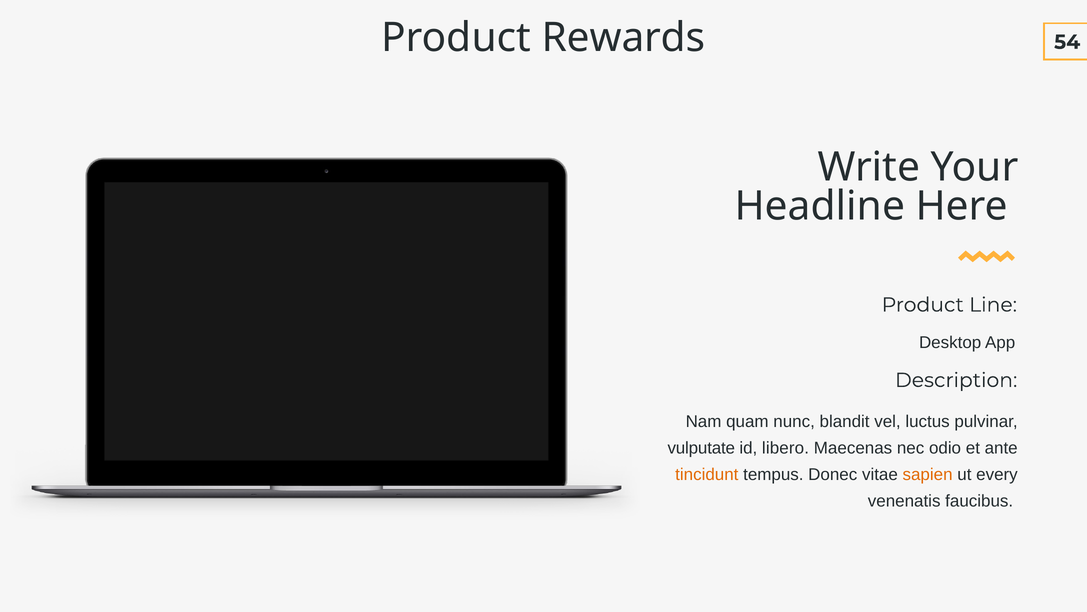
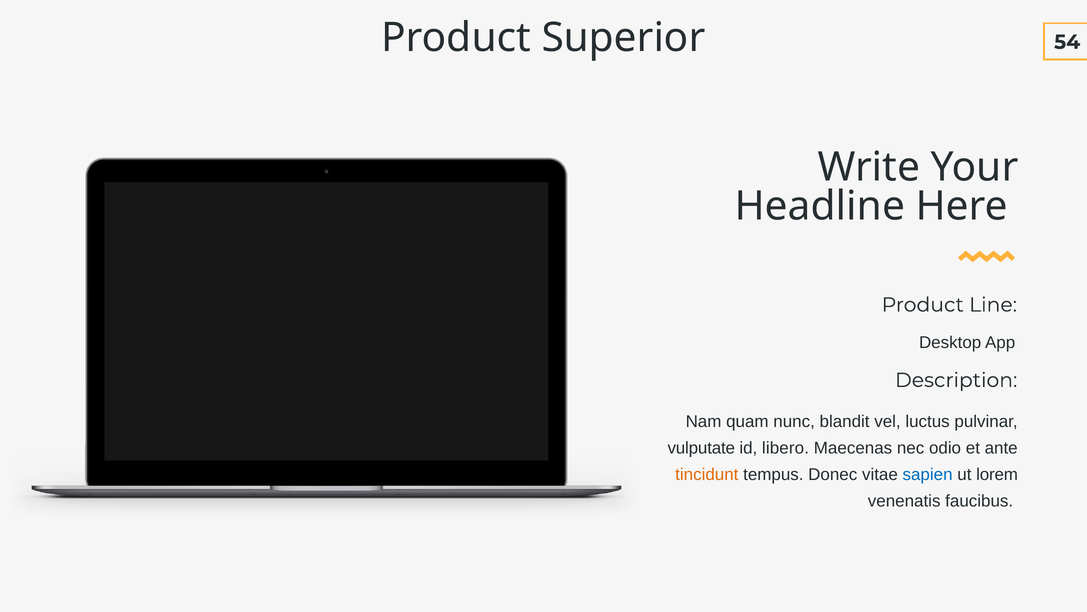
Rewards: Rewards -> Superior
sapien colour: orange -> blue
every: every -> lorem
